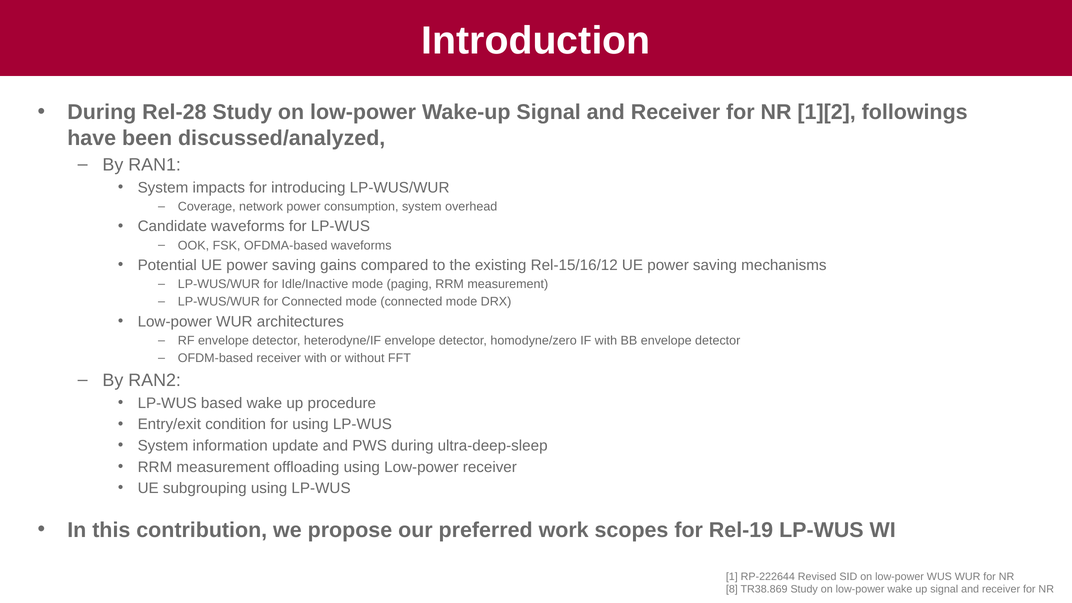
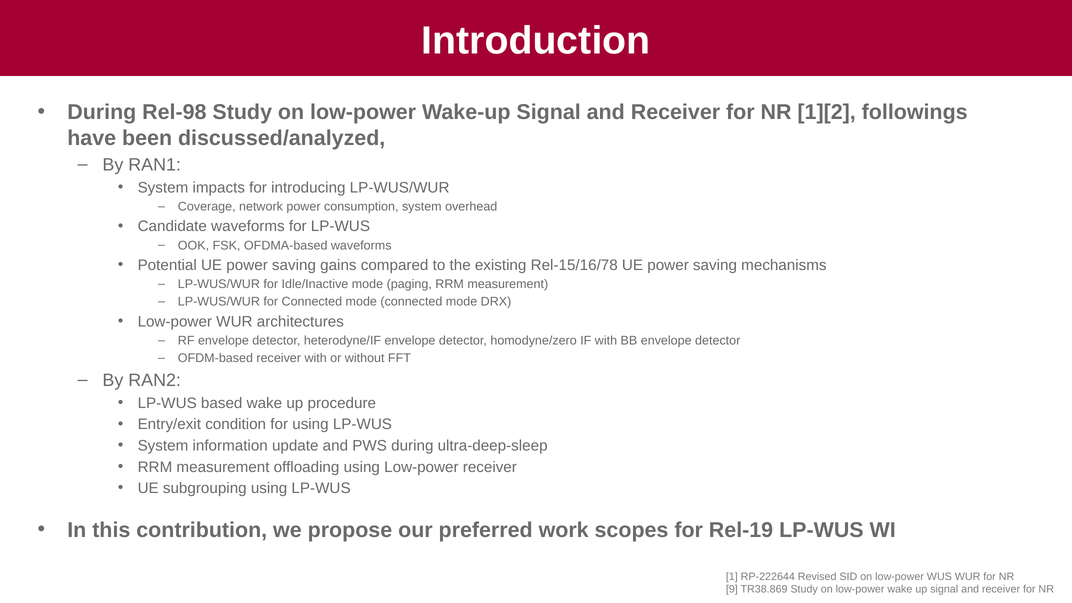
Rel-28: Rel-28 -> Rel-98
Rel-15/16/12: Rel-15/16/12 -> Rel-15/16/78
8: 8 -> 9
